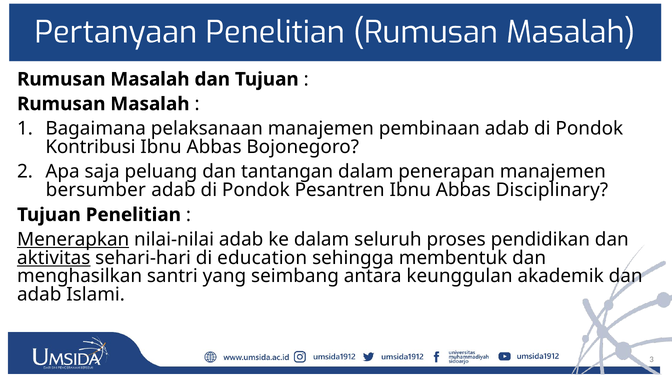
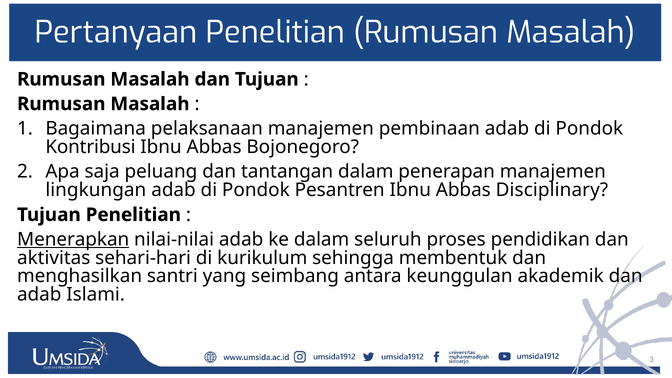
bersumber: bersumber -> lingkungan
aktivitas underline: present -> none
education: education -> kurikulum
